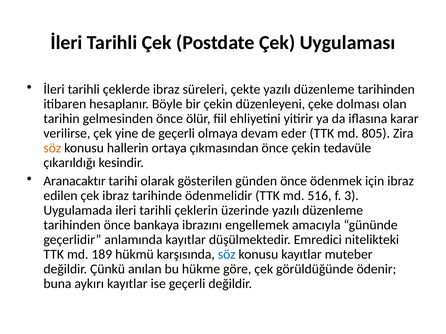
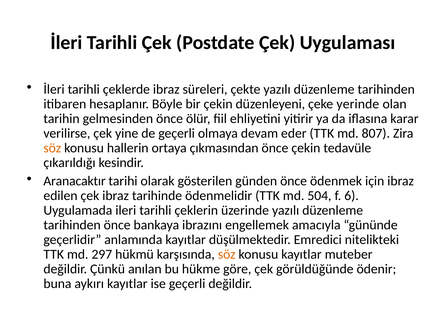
dolması: dolması -> yerinde
805: 805 -> 807
516: 516 -> 504
3: 3 -> 6
189: 189 -> 297
söz at (227, 255) colour: blue -> orange
